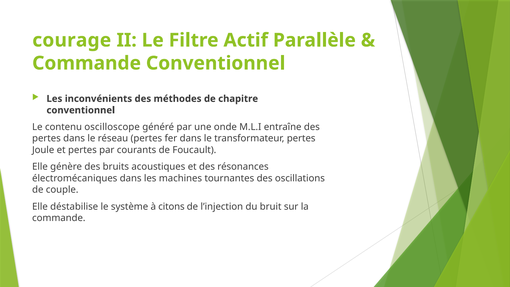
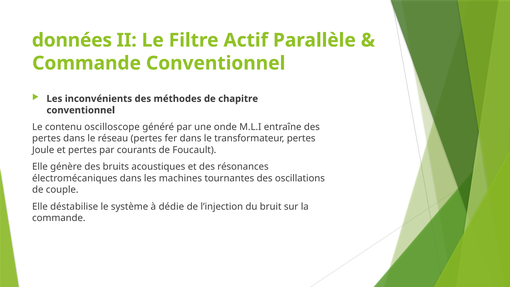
courage: courage -> données
citons: citons -> dédie
